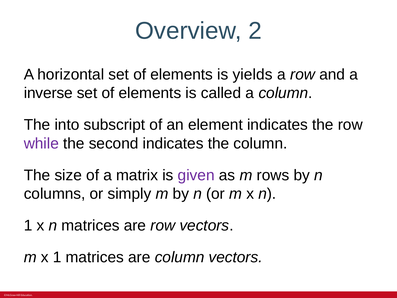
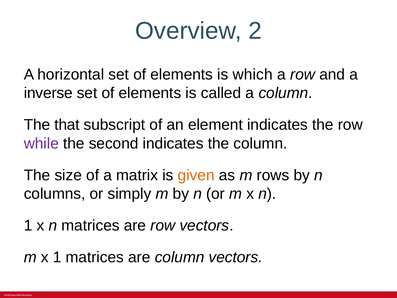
yields: yields -> which
into: into -> that
given colour: purple -> orange
